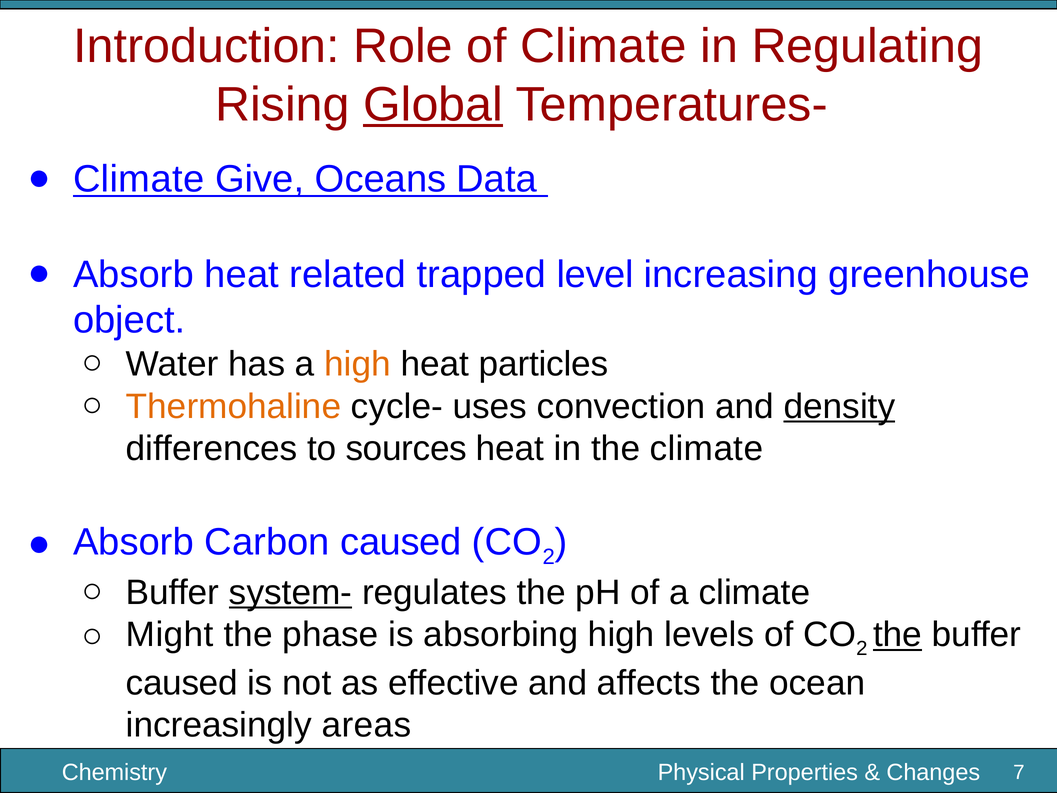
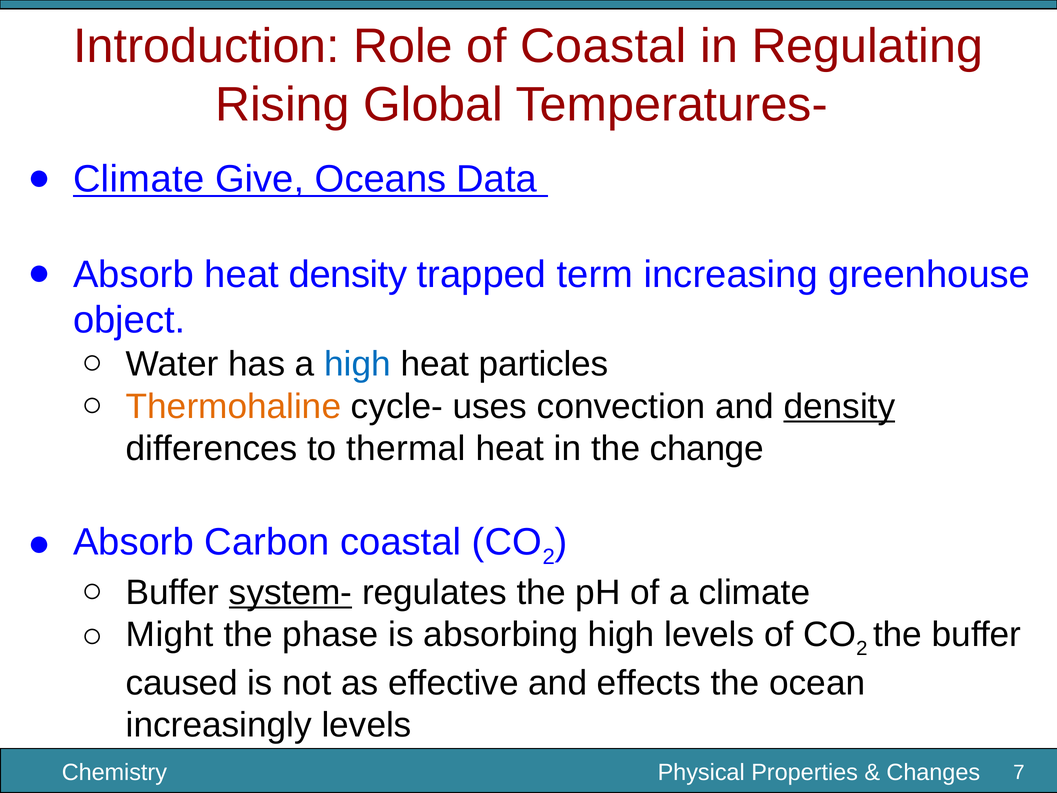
of Climate: Climate -> Coastal
Global underline: present -> none
heat related: related -> density
level: level -> term
high at (358, 364) colour: orange -> blue
sources: sources -> thermal
the climate: climate -> change
Carbon caused: caused -> coastal
the at (898, 635) underline: present -> none
affects: affects -> effects
increasingly areas: areas -> levels
